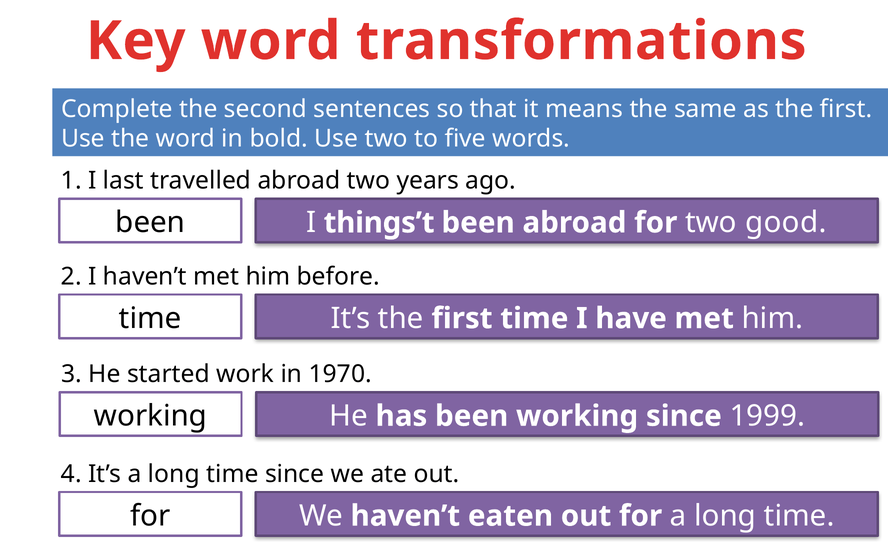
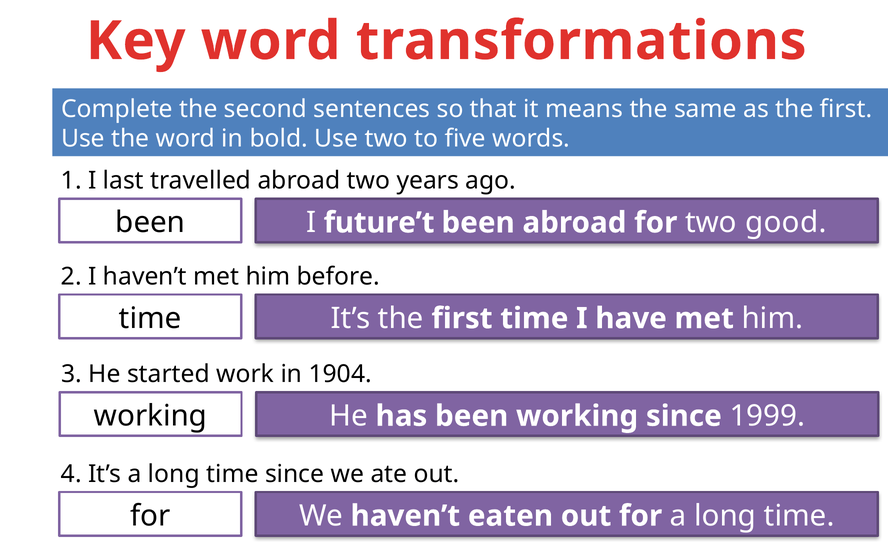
things’t: things’t -> future’t
1970: 1970 -> 1904
